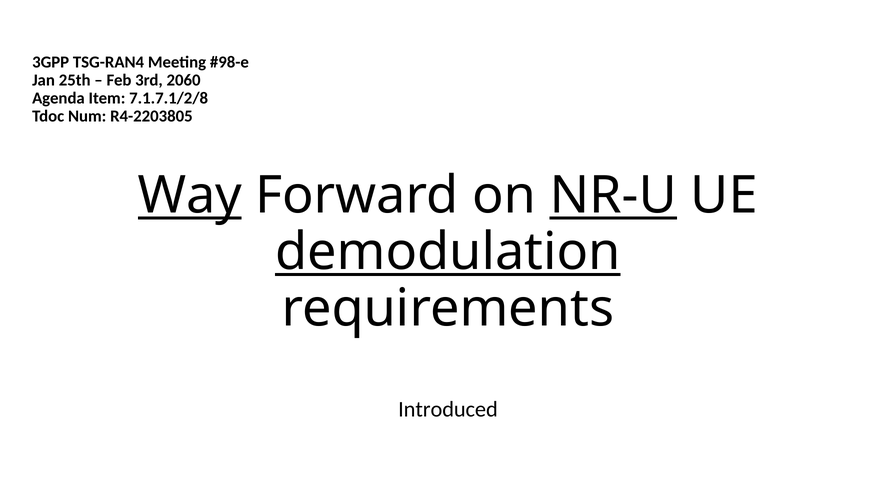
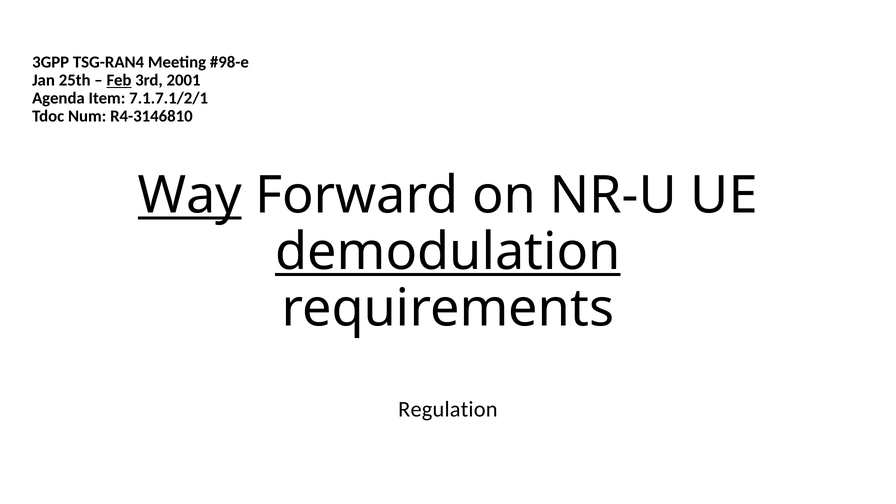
Feb underline: none -> present
2060: 2060 -> 2001
7.1.7.1/2/8: 7.1.7.1/2/8 -> 7.1.7.1/2/1
R4-2203805: R4-2203805 -> R4-3146810
NR-U underline: present -> none
Introduced: Introduced -> Regulation
